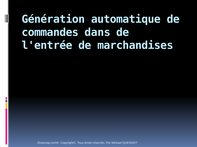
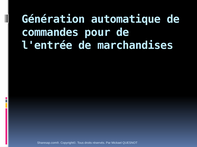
dans: dans -> pour
